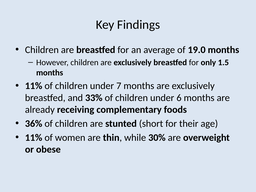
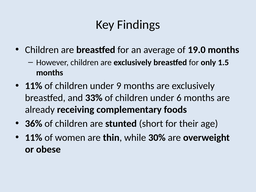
7: 7 -> 9
